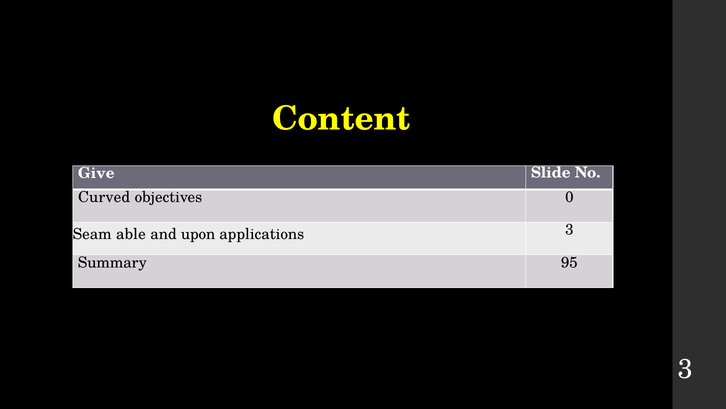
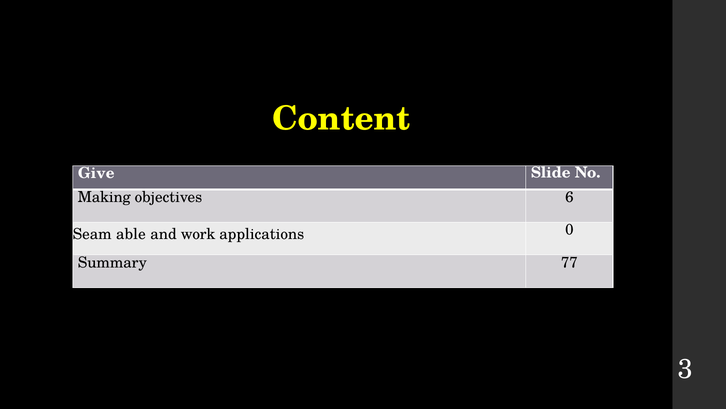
Curved: Curved -> Making
0: 0 -> 6
upon: upon -> work
applications 3: 3 -> 0
95: 95 -> 77
